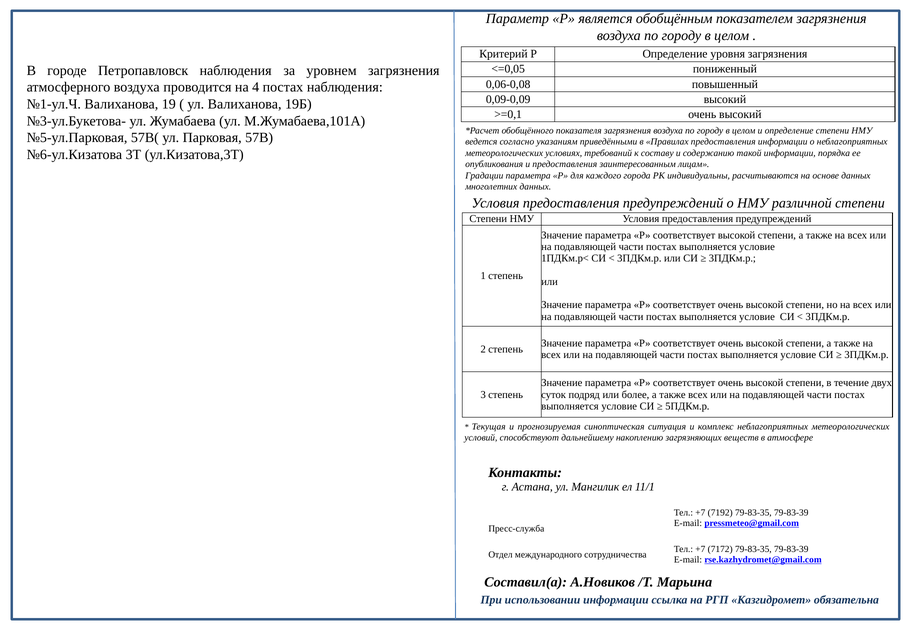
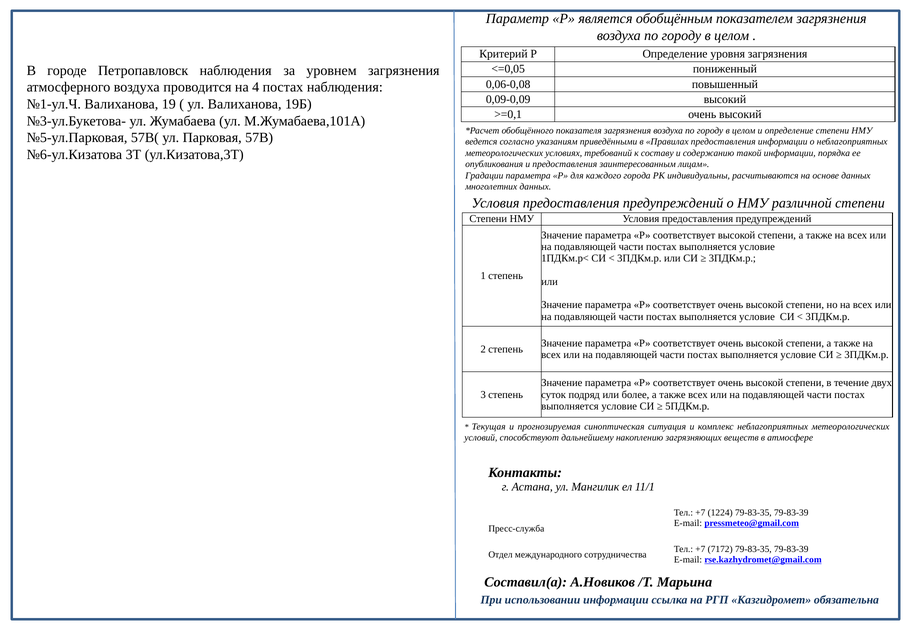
7192: 7192 -> 1224
